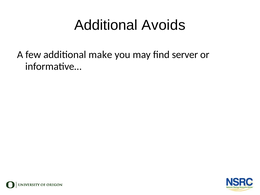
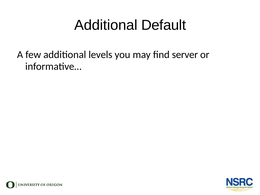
Avoids: Avoids -> Default
make: make -> levels
